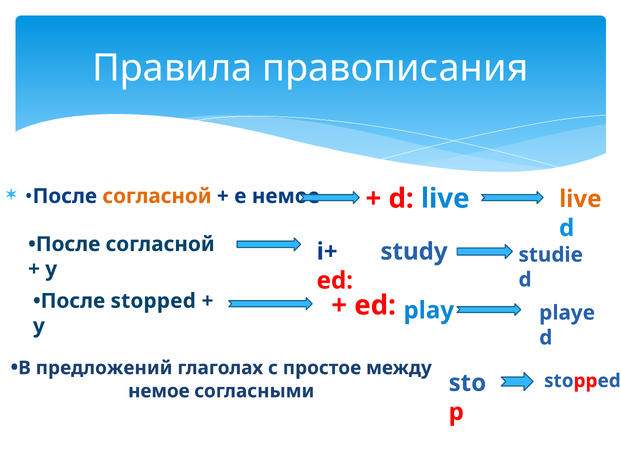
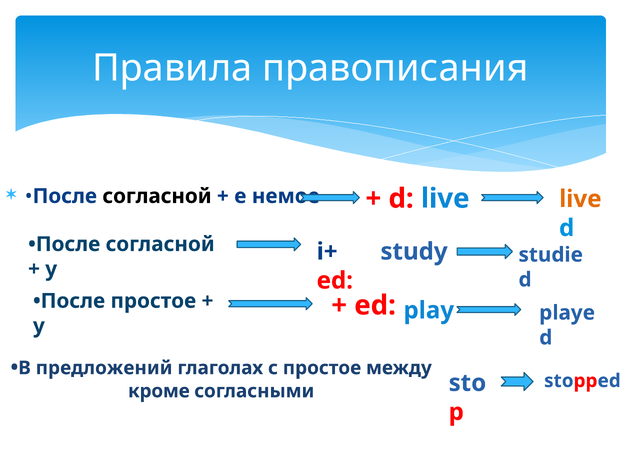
согласной at (157, 196) colour: orange -> black
После stopped: stopped -> простое
немое at (159, 391): немое -> кроме
